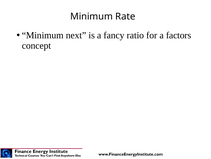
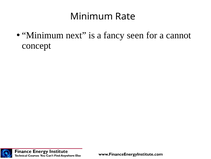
ratio: ratio -> seen
factors: factors -> cannot
